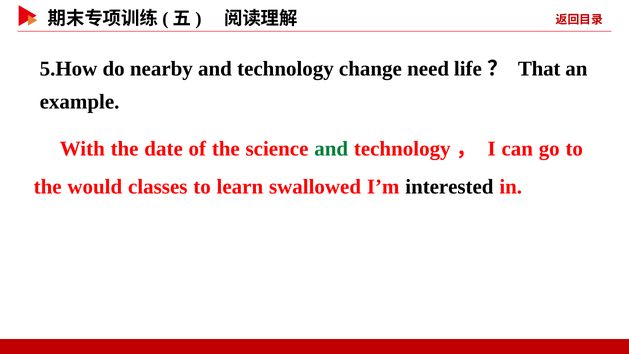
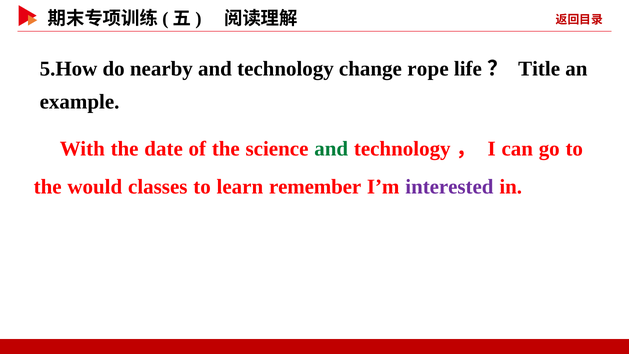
need: need -> rope
That: That -> Title
swallowed: swallowed -> remember
interested colour: black -> purple
